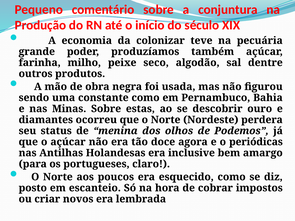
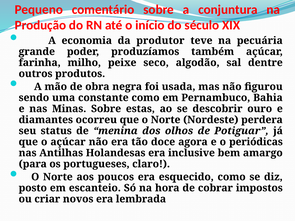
colonizar: colonizar -> produtor
Podemos: Podemos -> Potiguar
